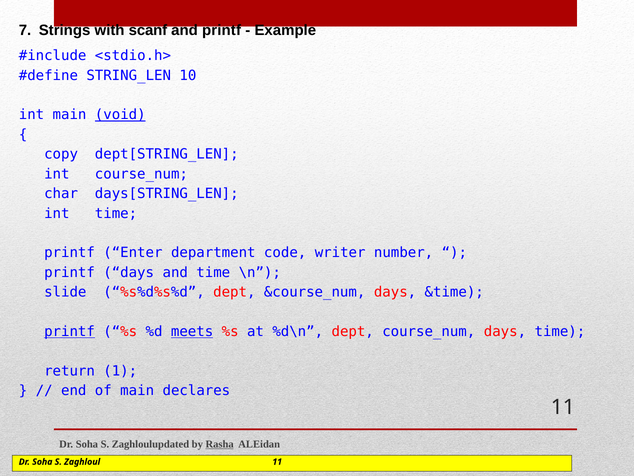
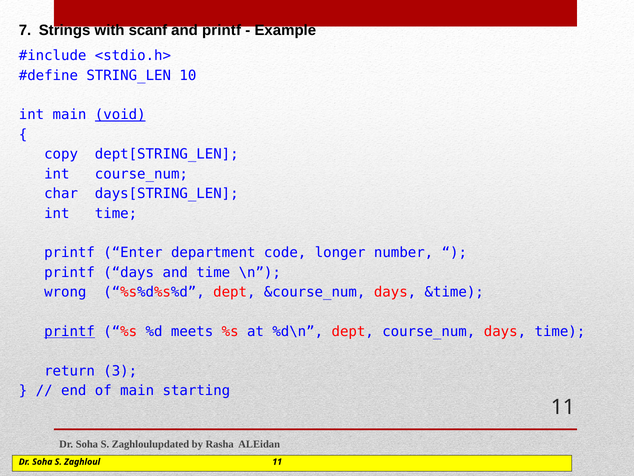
writer: writer -> longer
slide: slide -> wrong
meets underline: present -> none
1: 1 -> 3
declares: declares -> starting
Rasha underline: present -> none
